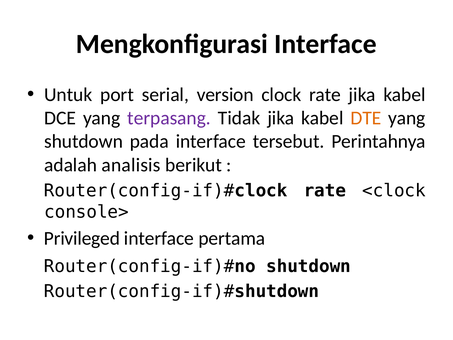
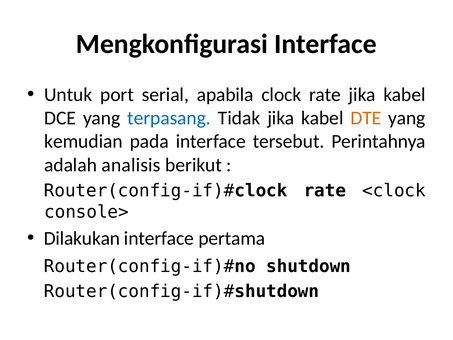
version: version -> apabila
terpasang colour: purple -> blue
shutdown at (84, 141): shutdown -> kemudian
Privileged: Privileged -> Dilakukan
